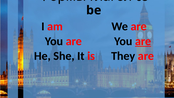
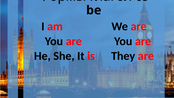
are at (143, 41) underline: present -> none
